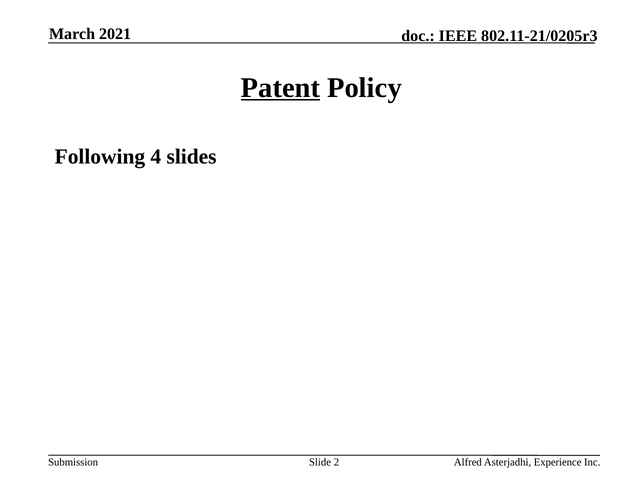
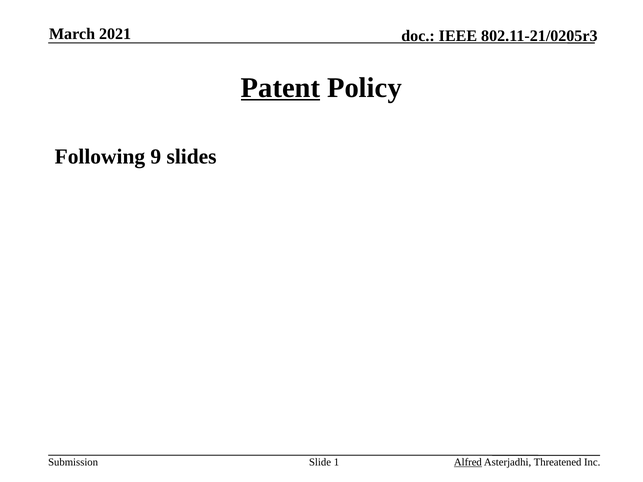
4: 4 -> 9
2: 2 -> 1
Alfred underline: none -> present
Experience: Experience -> Threatened
